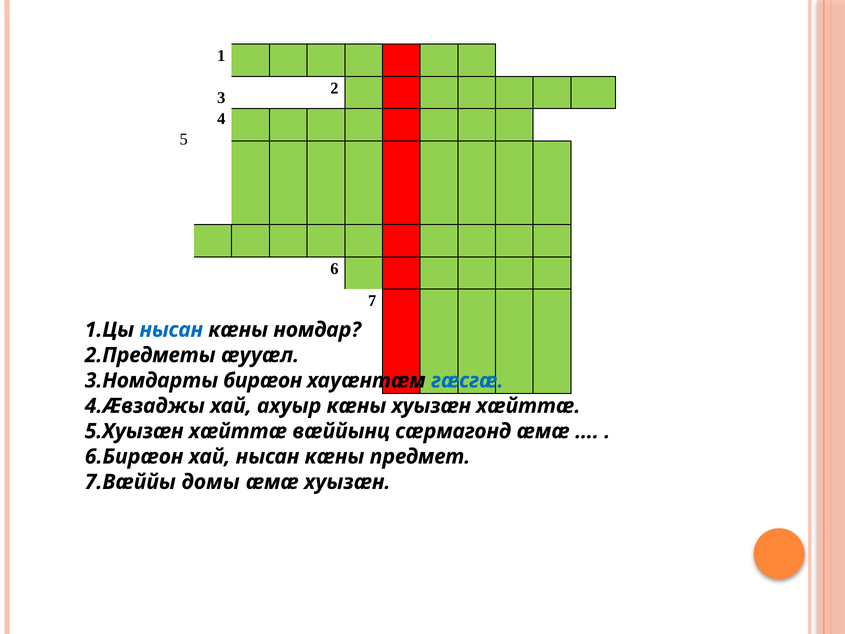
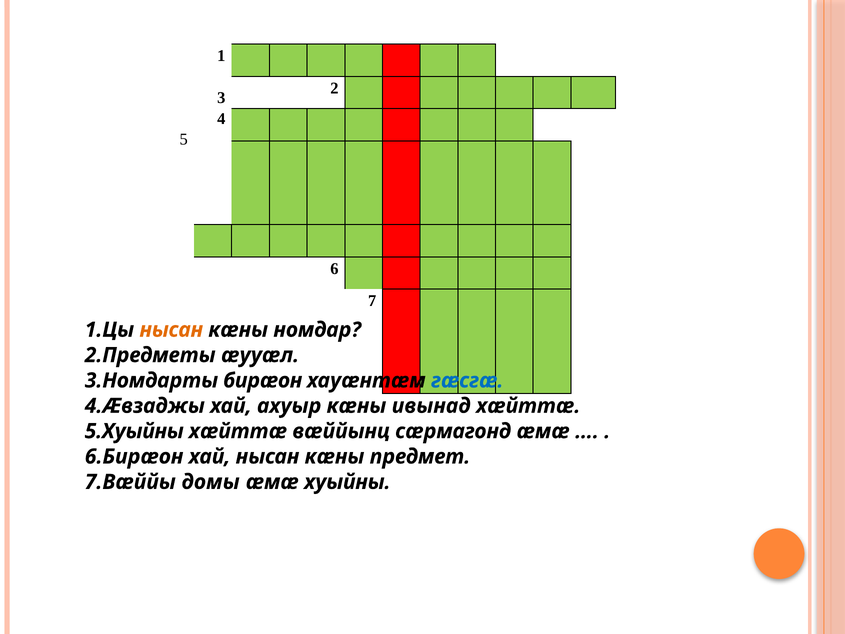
нысан at (171, 330) colour: blue -> orange
кæны хуызæн: хуызæн -> ивынад
5.Хуызæн: 5.Хуызæн -> 5.Хуыйны
æмæ хуызæн: хуызæн -> хуыйны
